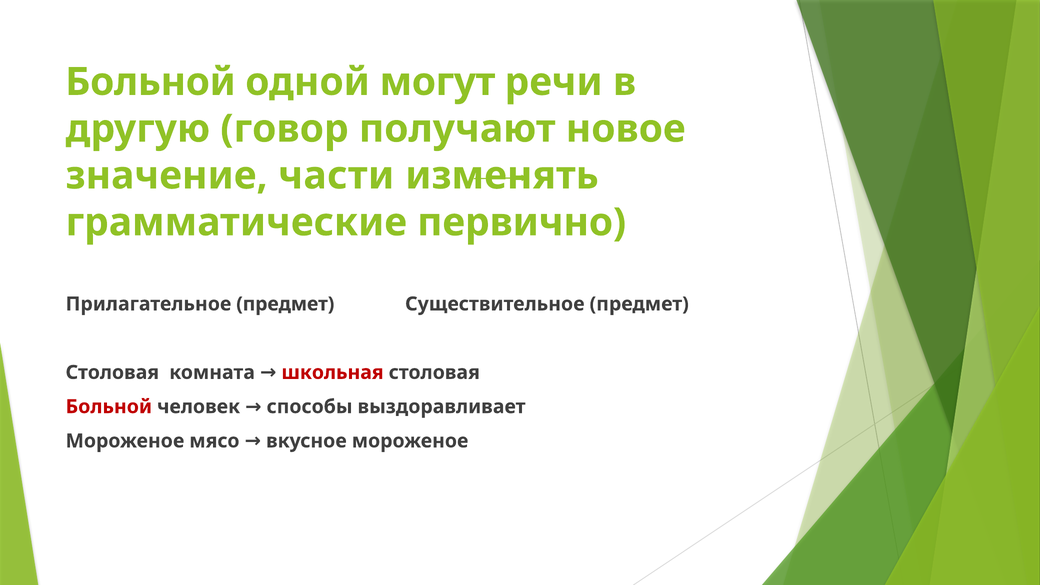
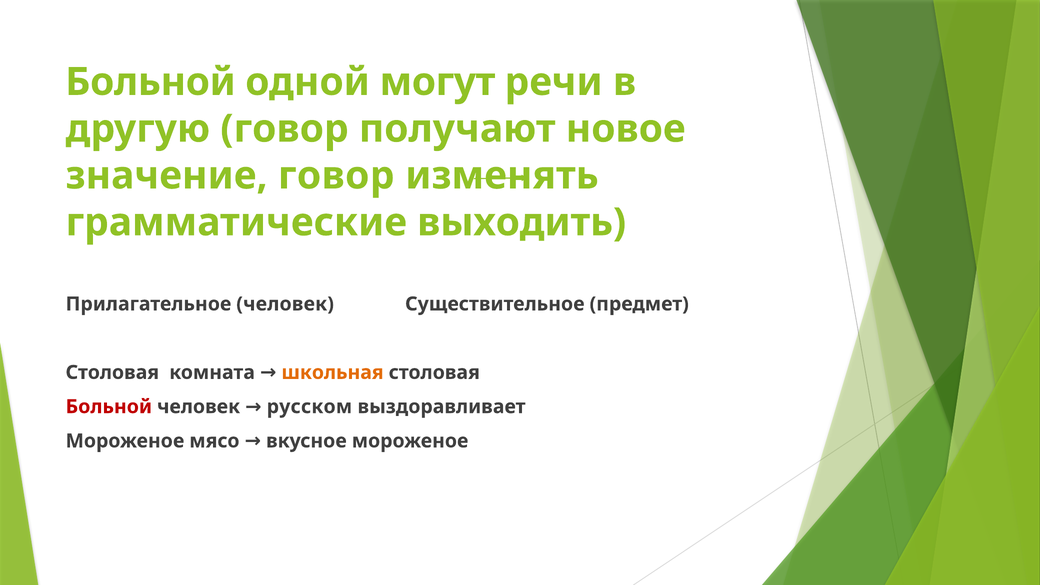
значение части: части -> говор
первично: первично -> выходить
Прилагательное предмет: предмет -> человек
школьная colour: red -> orange
способы: способы -> русском
